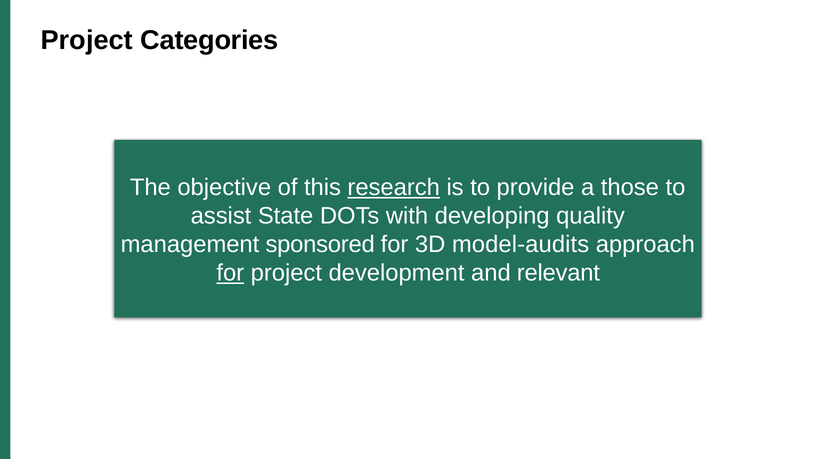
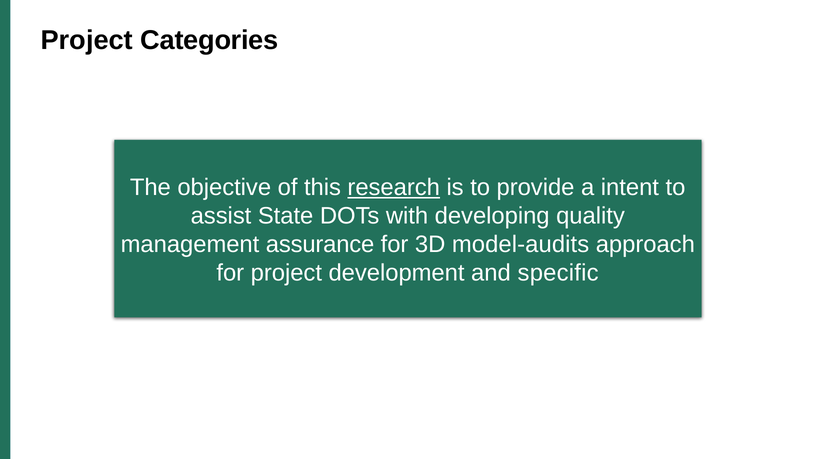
those: those -> intent
sponsored: sponsored -> assurance
for at (230, 273) underline: present -> none
relevant: relevant -> specific
